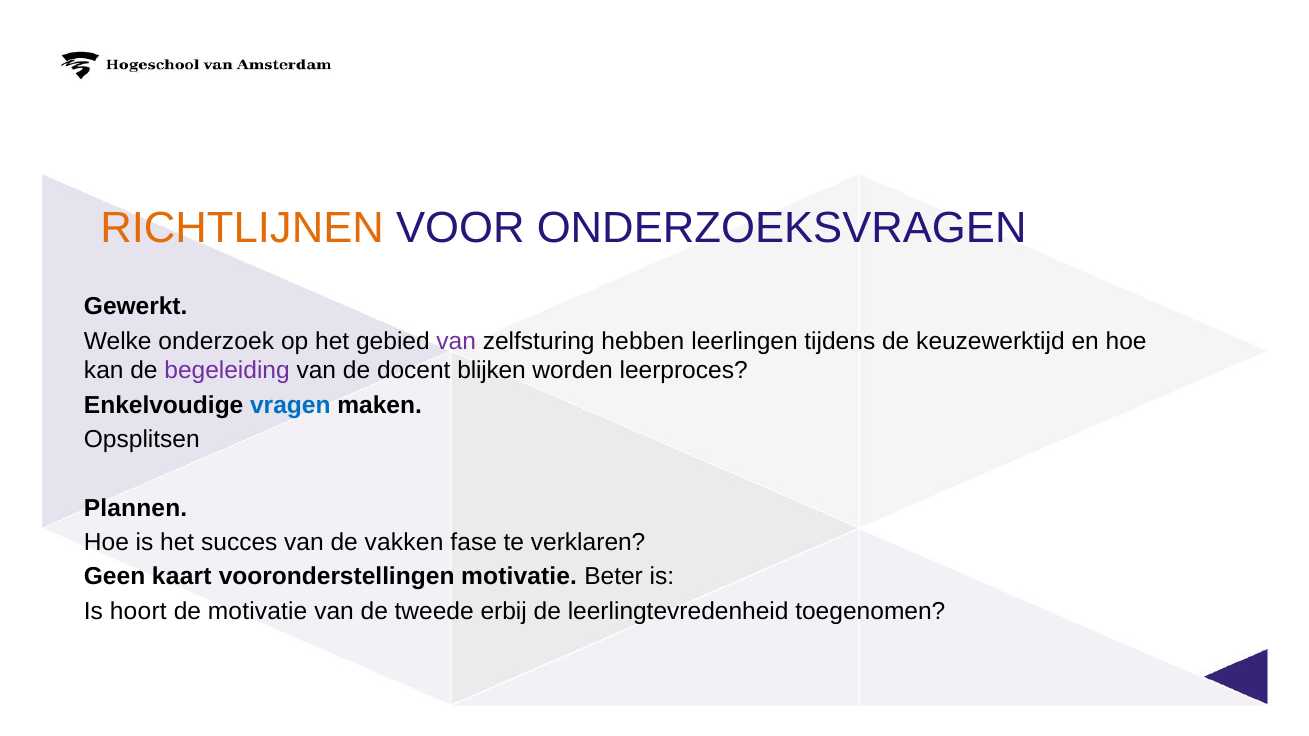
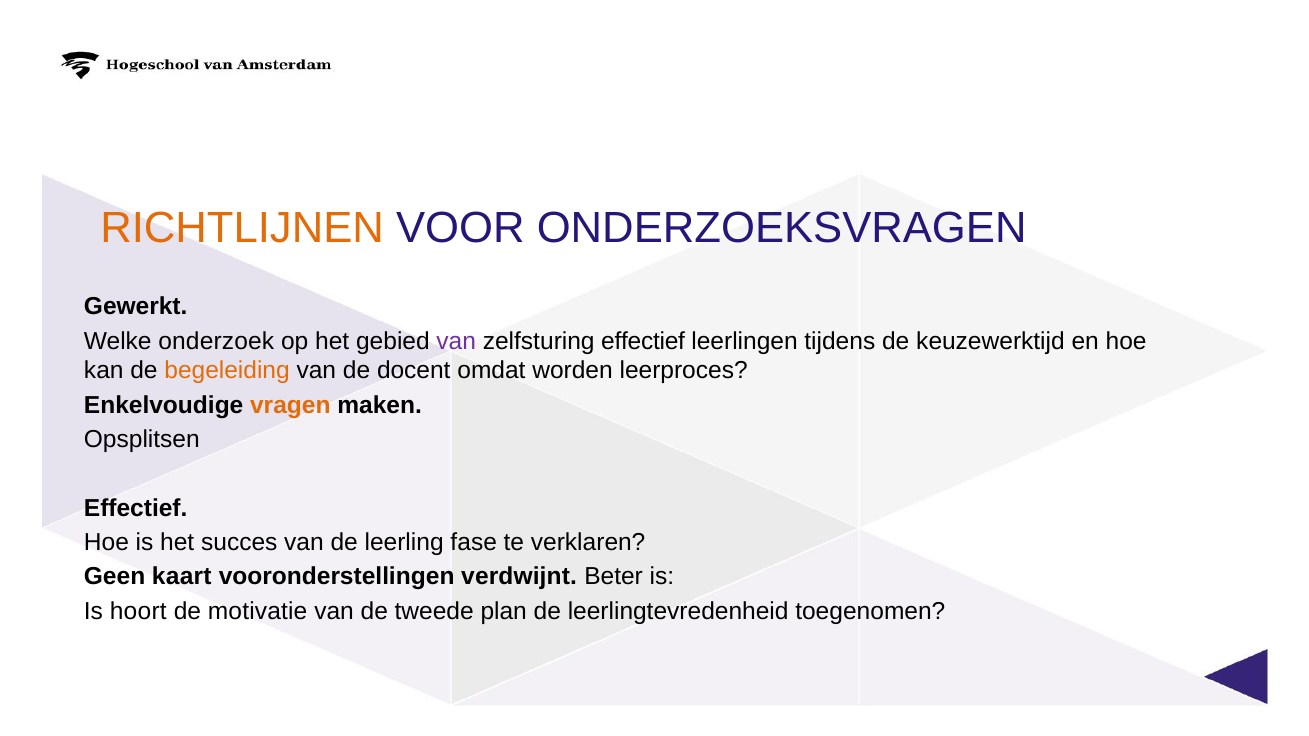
zelfsturing hebben: hebben -> effectief
begeleiding colour: purple -> orange
blijken: blijken -> omdat
vragen colour: blue -> orange
Plannen at (136, 508): Plannen -> Effectief
vakken: vakken -> leerling
vooronderstellingen motivatie: motivatie -> verdwijnt
erbij: erbij -> plan
